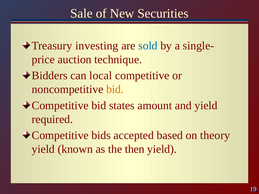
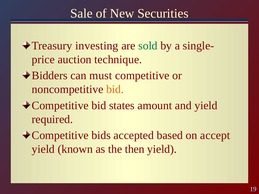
sold colour: blue -> green
local: local -> must
theory: theory -> accept
